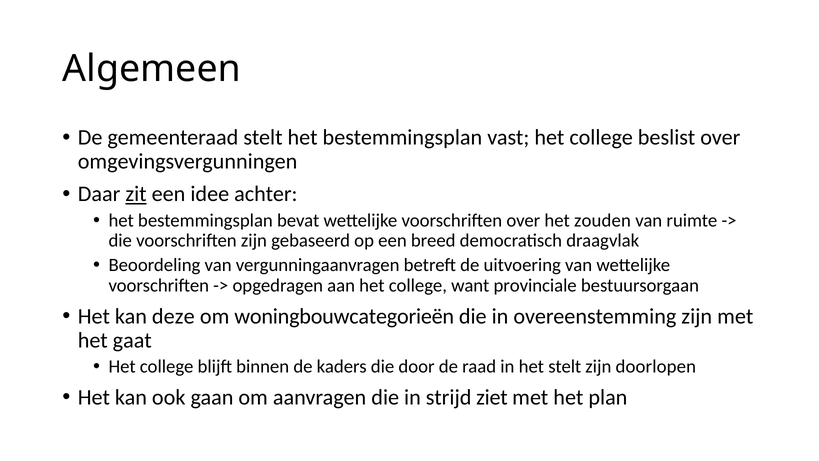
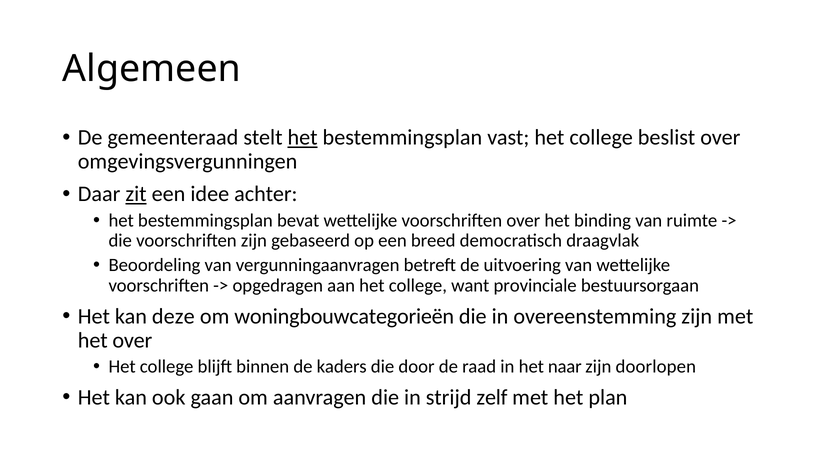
het at (303, 138) underline: none -> present
zouden: zouden -> binding
het gaat: gaat -> over
het stelt: stelt -> naar
ziet: ziet -> zelf
